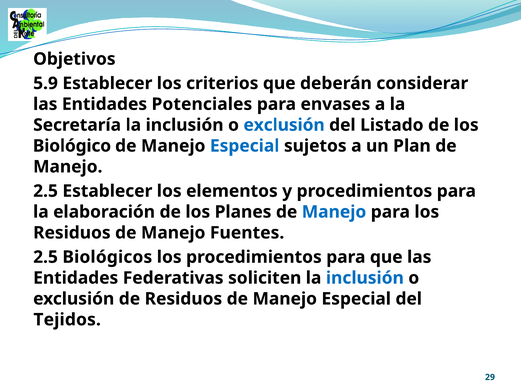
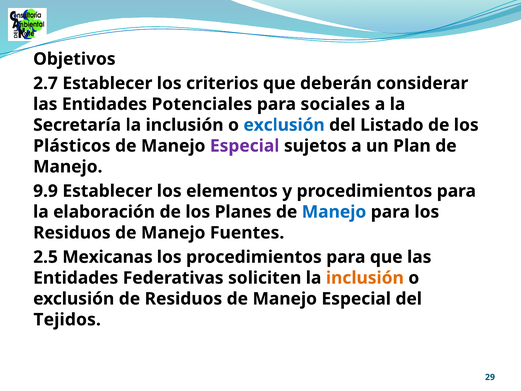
5.9: 5.9 -> 2.7
envases: envases -> sociales
Biológico: Biológico -> Plásticos
Especial at (245, 146) colour: blue -> purple
2.5 at (46, 191): 2.5 -> 9.9
Biológicos: Biológicos -> Mexicanas
inclusión at (365, 278) colour: blue -> orange
